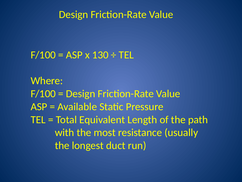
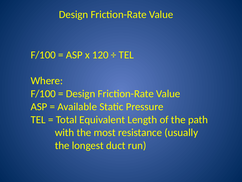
130: 130 -> 120
